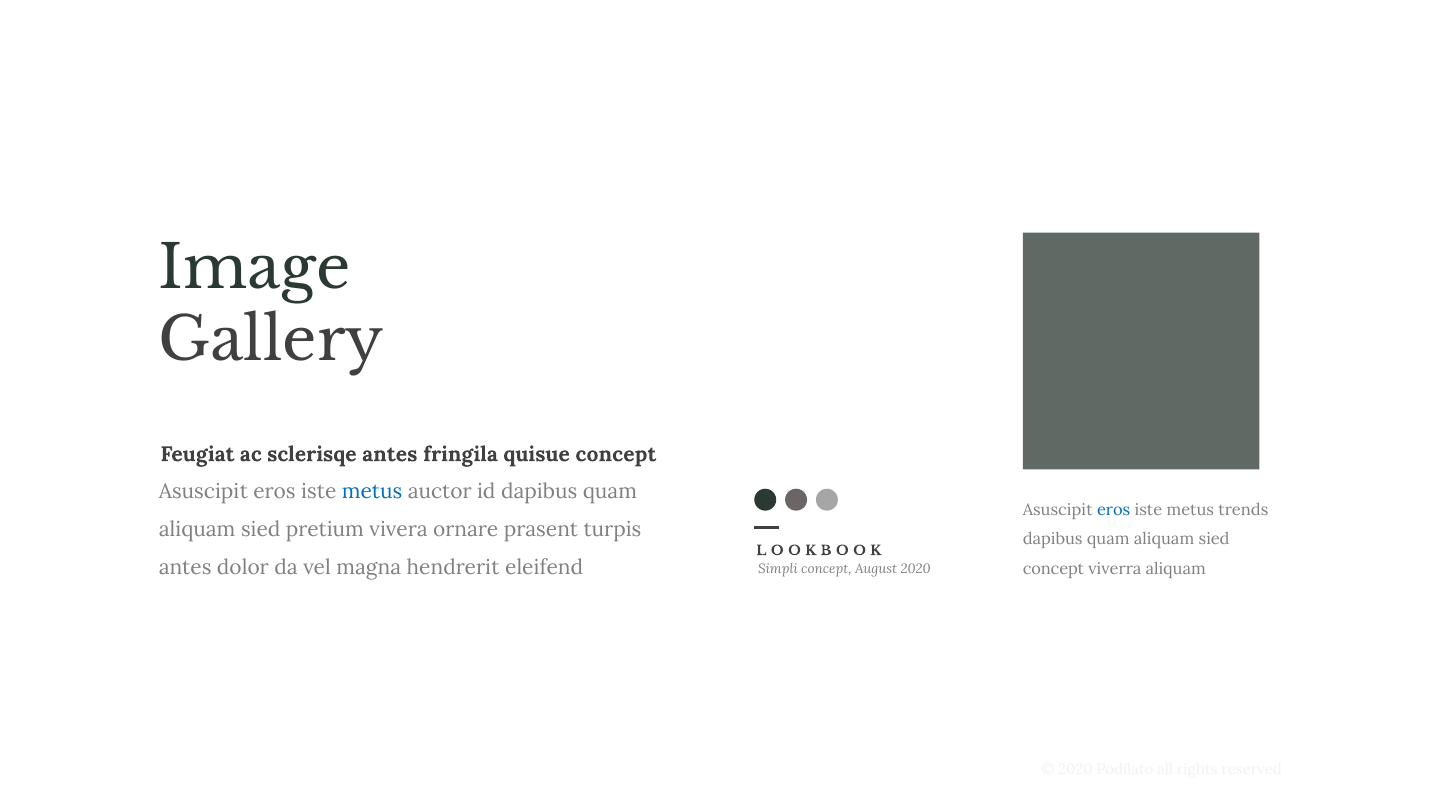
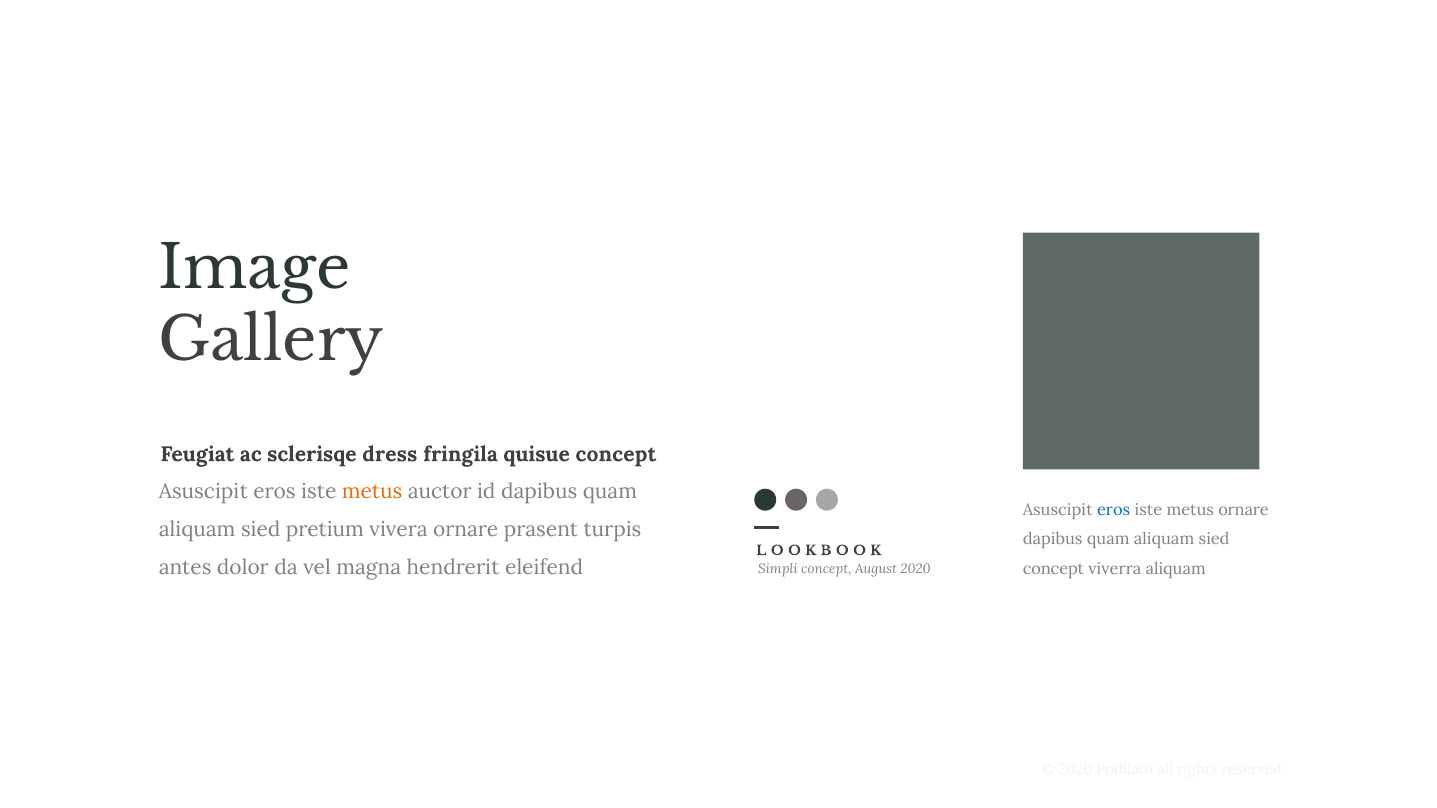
sclerisqe antes: antes -> dress
metus at (372, 492) colour: blue -> orange
metus trends: trends -> ornare
